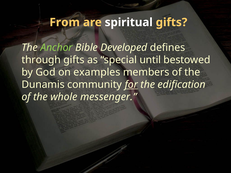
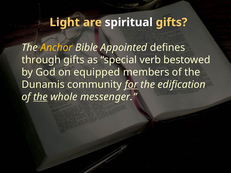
From: From -> Light
Anchor colour: light green -> yellow
Developed: Developed -> Appointed
until: until -> verb
examples: examples -> equipped
the at (40, 97) underline: none -> present
